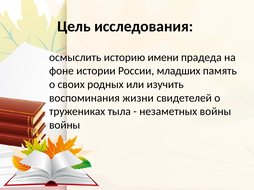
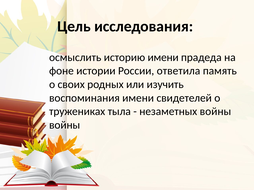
младших: младших -> ответила
воспоминания жизни: жизни -> имени
